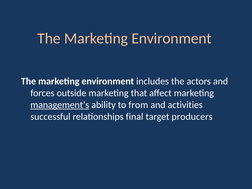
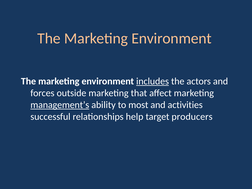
includes underline: none -> present
from: from -> most
final: final -> help
